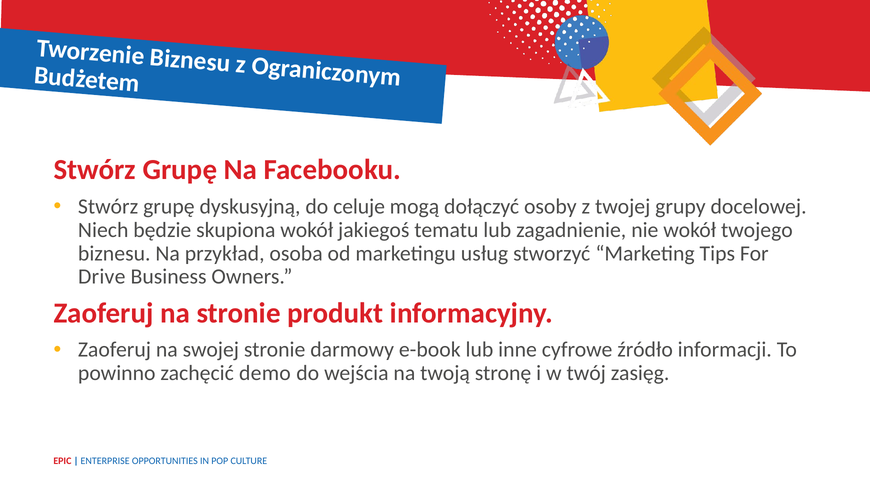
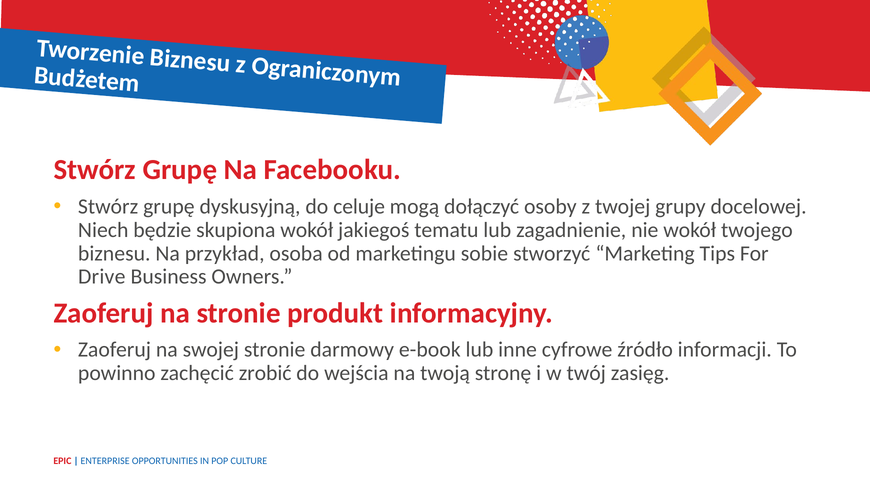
usług: usług -> sobie
demo: demo -> zrobić
